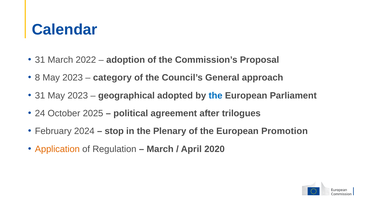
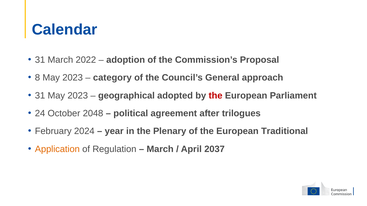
the at (216, 96) colour: blue -> red
2025: 2025 -> 2048
stop: stop -> year
Promotion: Promotion -> Traditional
2020: 2020 -> 2037
